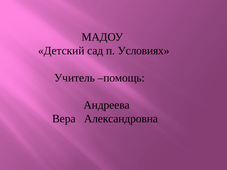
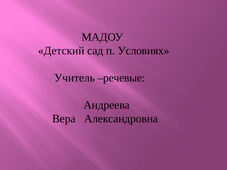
помощь: помощь -> речевые
